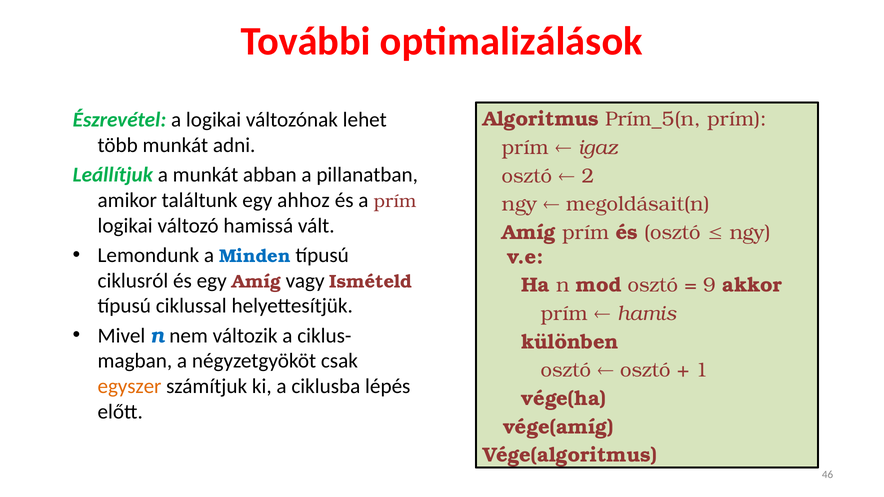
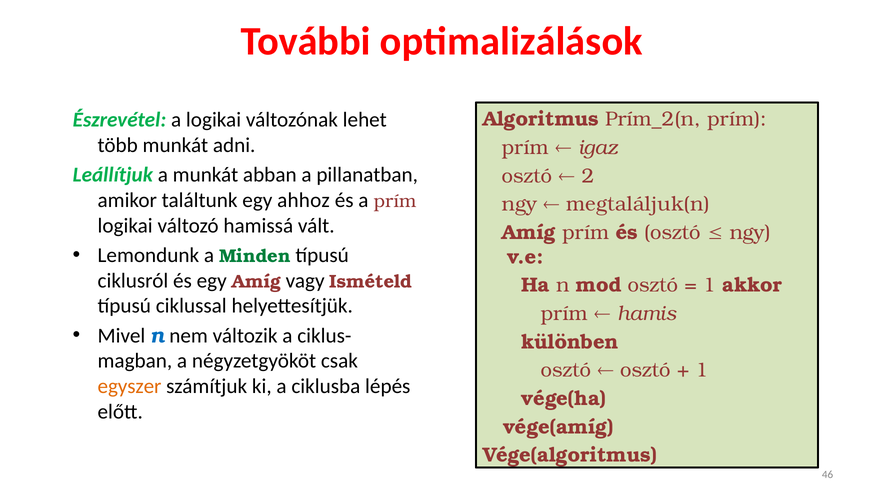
Prím_5(n: Prím_5(n -> Prím_2(n
megoldásait(n: megoldásait(n -> megtaláljuk(n
Minden colour: blue -> green
9 at (710, 285): 9 -> 1
